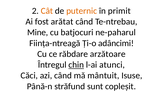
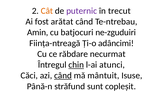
puternic colour: orange -> purple
primit: primit -> trecut
Mine: Mine -> Amin
ne-paharul: ne-paharul -> ne-zguduiri
arzătoare: arzătoare -> necurmat
când at (63, 76) underline: none -> present
